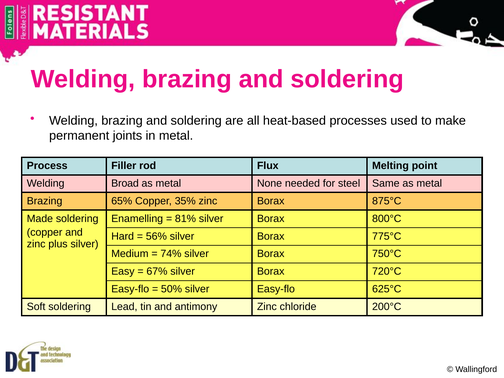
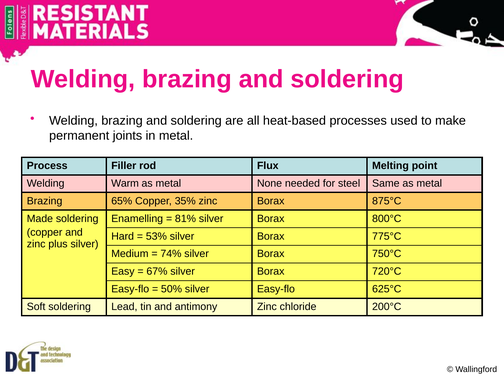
Broad: Broad -> Warm
56%: 56% -> 53%
